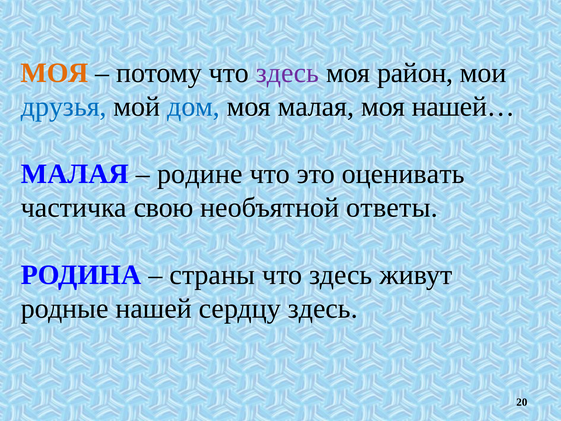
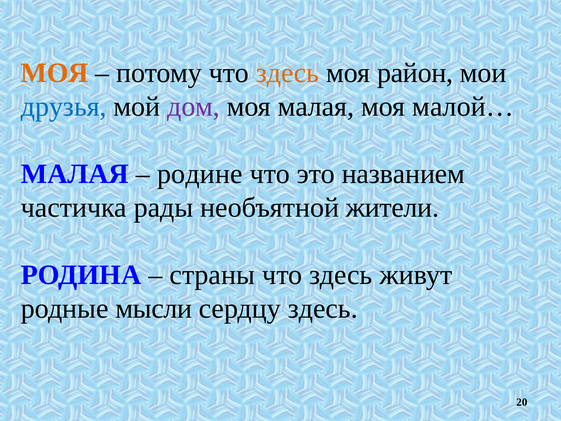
здесь at (287, 73) colour: purple -> orange
дом colour: blue -> purple
нашей…: нашей… -> малой…
оценивать: оценивать -> названием
свою: свою -> рады
ответы: ответы -> жители
нашей: нашей -> мысли
